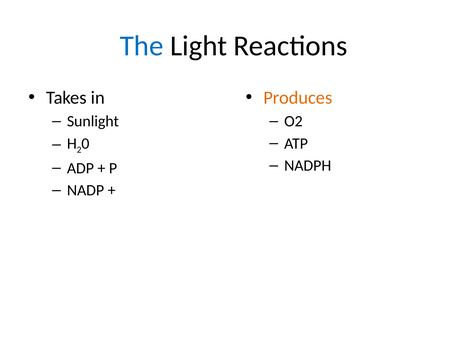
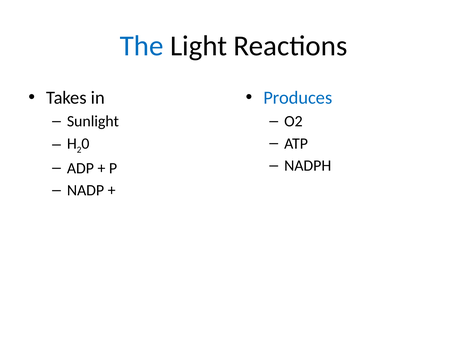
Produces colour: orange -> blue
